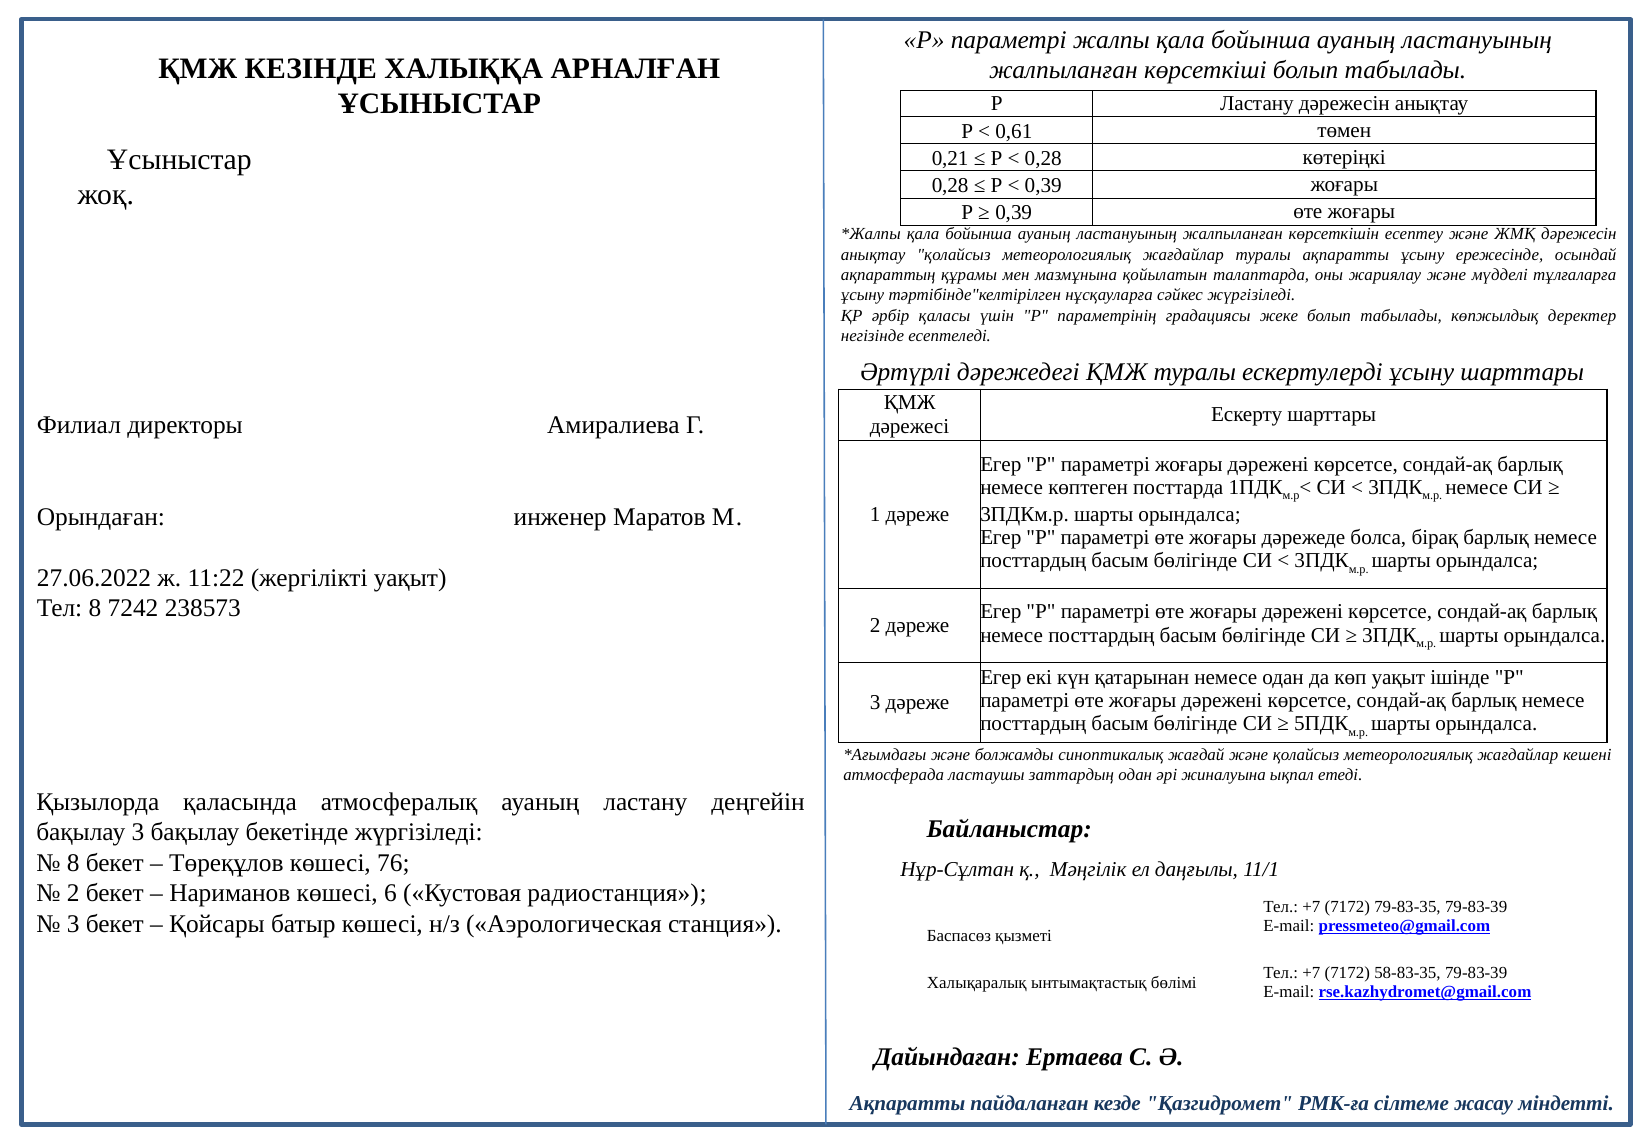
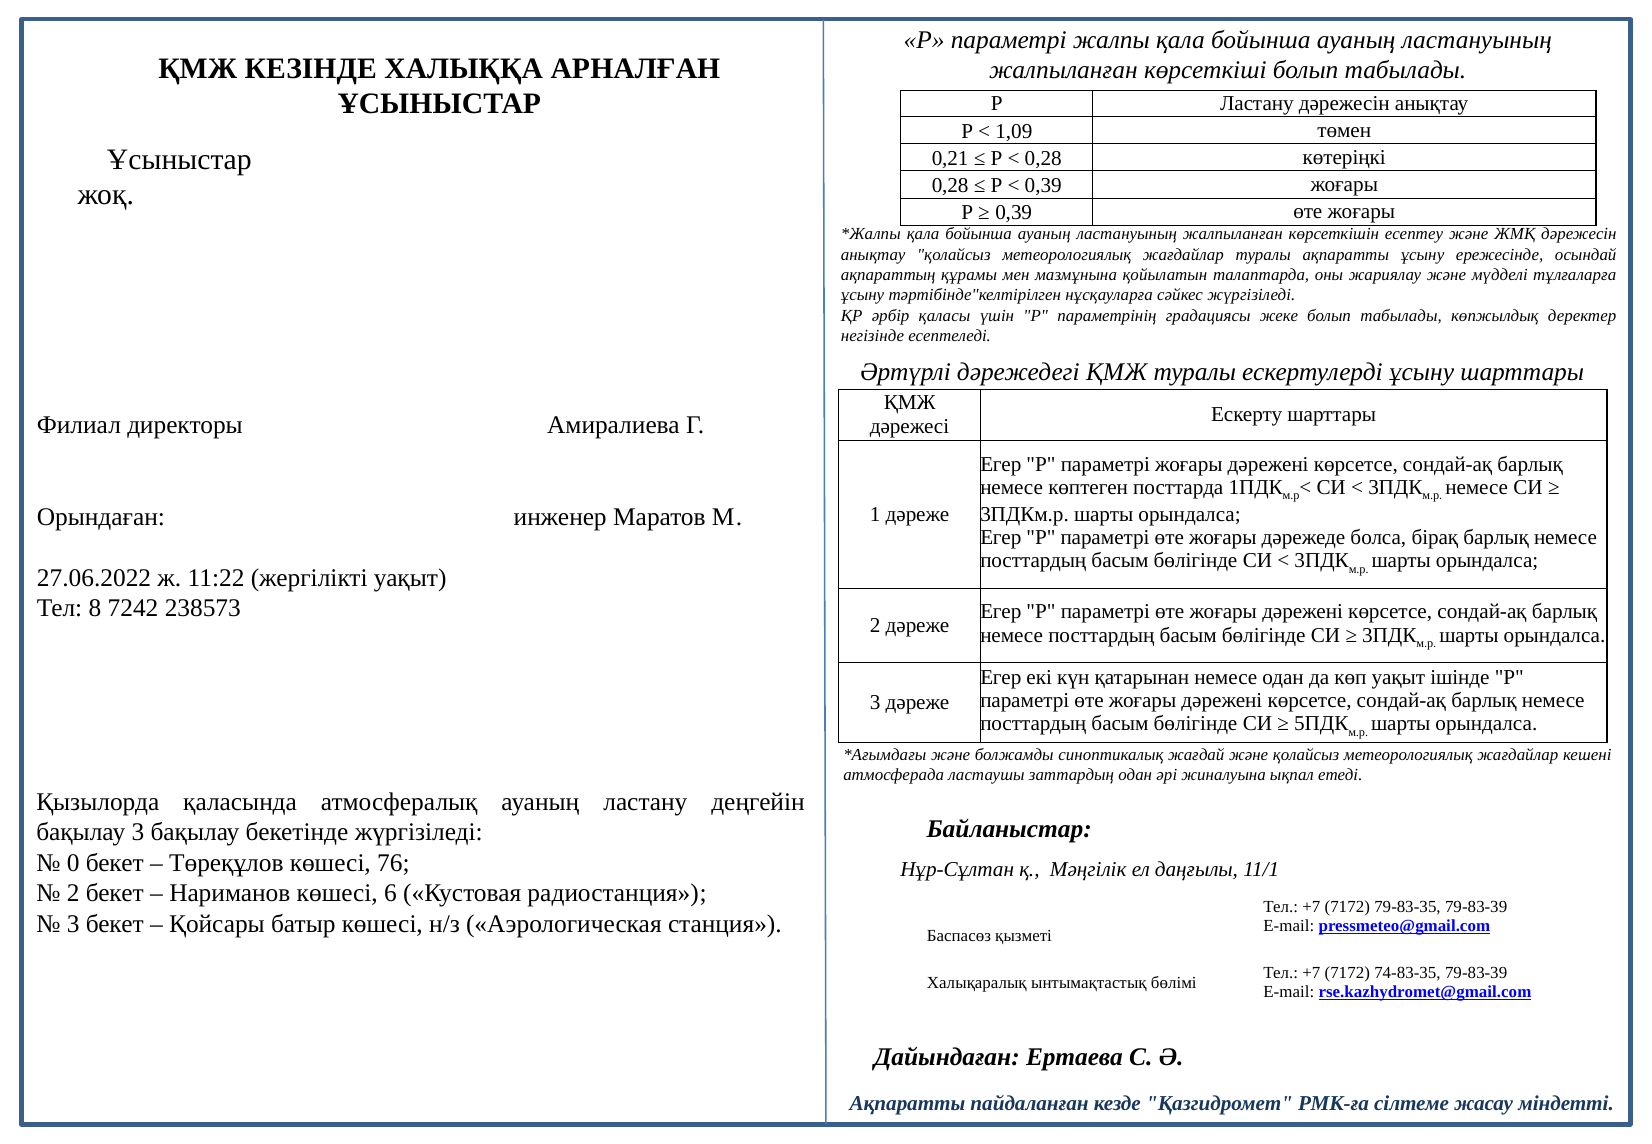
0,61: 0,61 -> 1,09
8 at (73, 862): 8 -> 0
58-83-35: 58-83-35 -> 74-83-35
